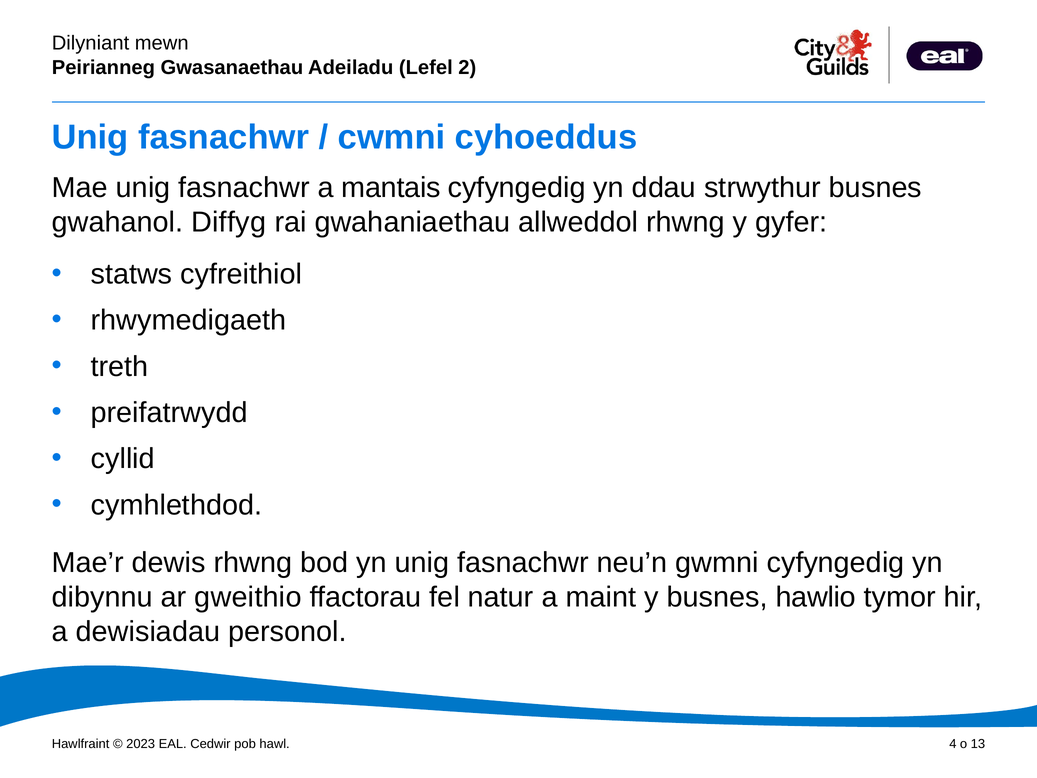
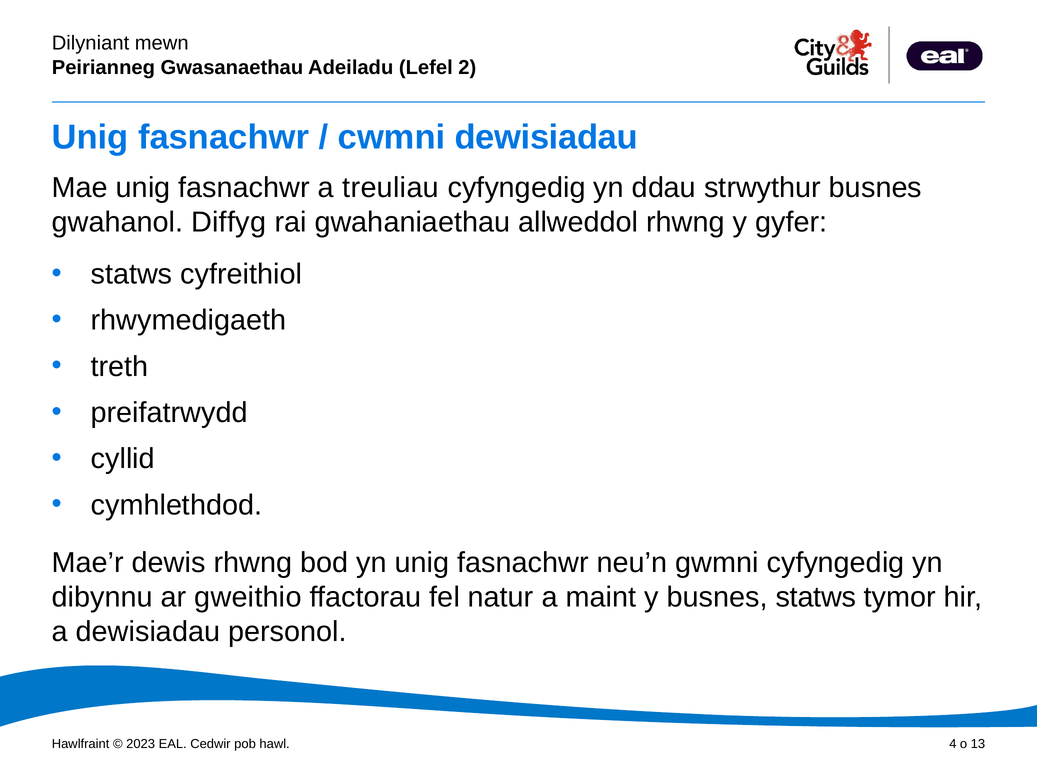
cwmni cyhoeddus: cyhoeddus -> dewisiadau
mantais: mantais -> treuliau
busnes hawlio: hawlio -> statws
